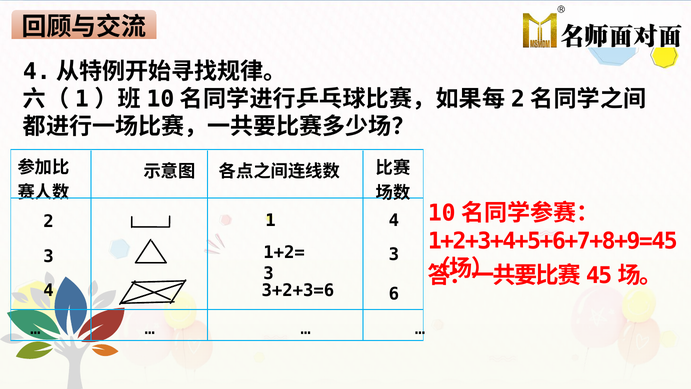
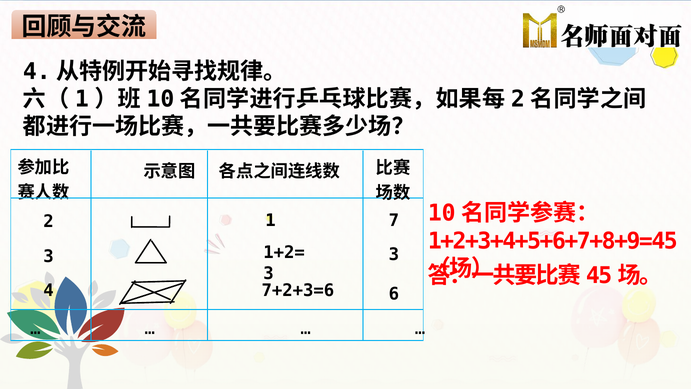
1 4: 4 -> 7
3+2+3=6: 3+2+3=6 -> 7+2+3=6
